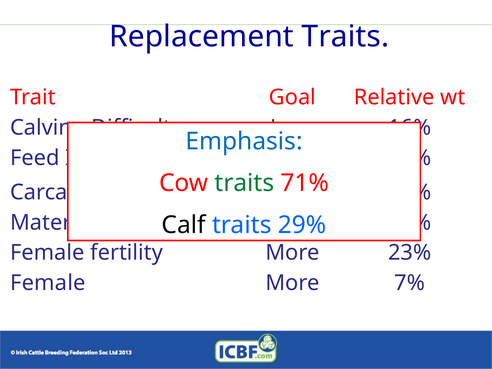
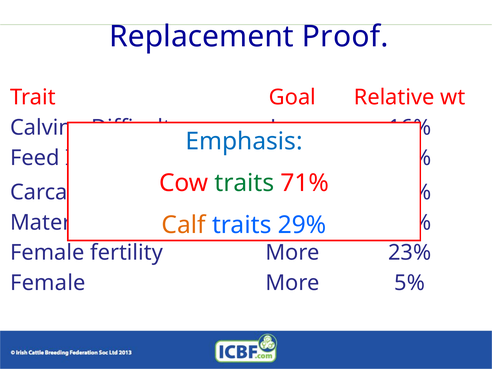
Replacement Traits: Traits -> Proof
Calf colour: black -> orange
7%: 7% -> 5%
